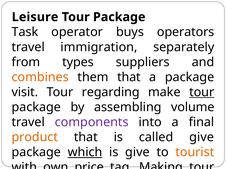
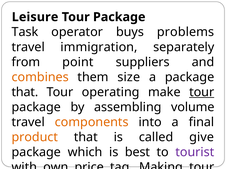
operators: operators -> problems
types: types -> point
them that: that -> size
visit at (25, 92): visit -> that
regarding: regarding -> operating
components colour: purple -> orange
which underline: present -> none
is give: give -> best
tourist colour: orange -> purple
